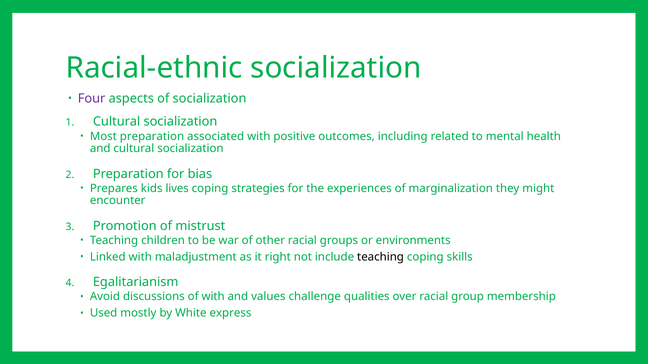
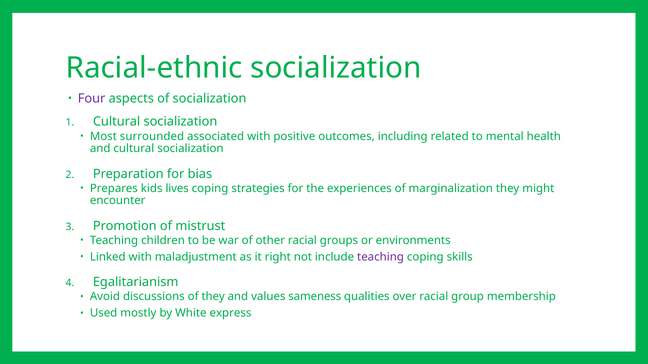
Most preparation: preparation -> surrounded
teaching at (381, 257) colour: black -> purple
of with: with -> they
challenge: challenge -> sameness
